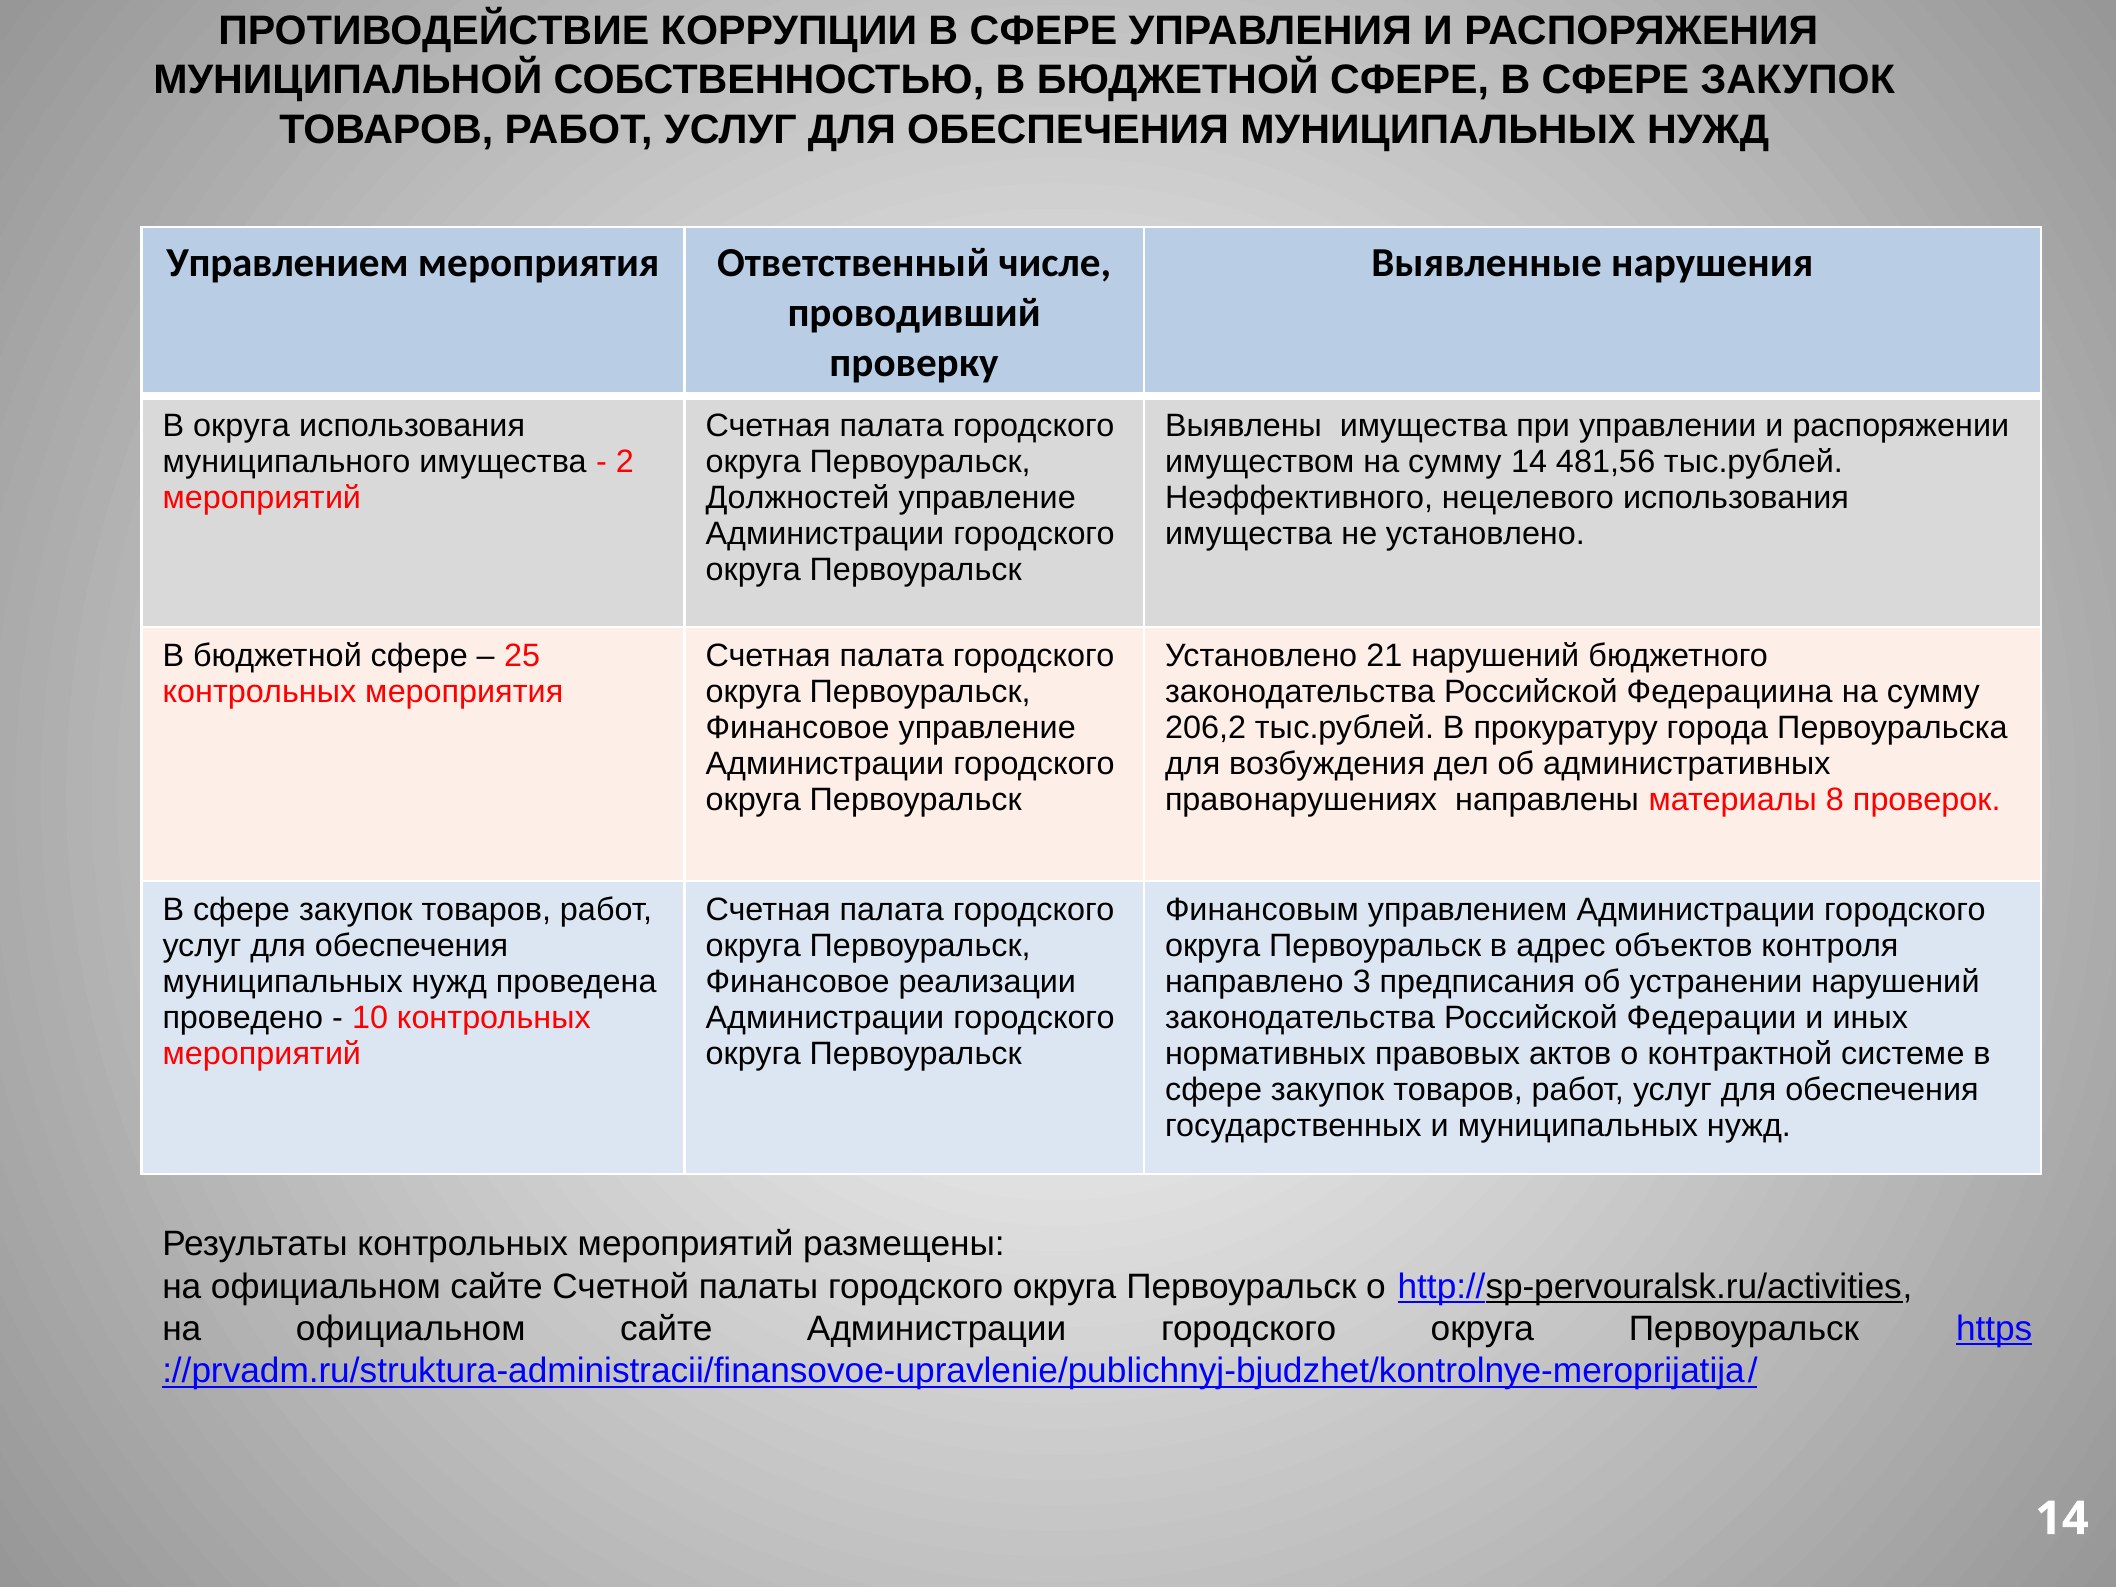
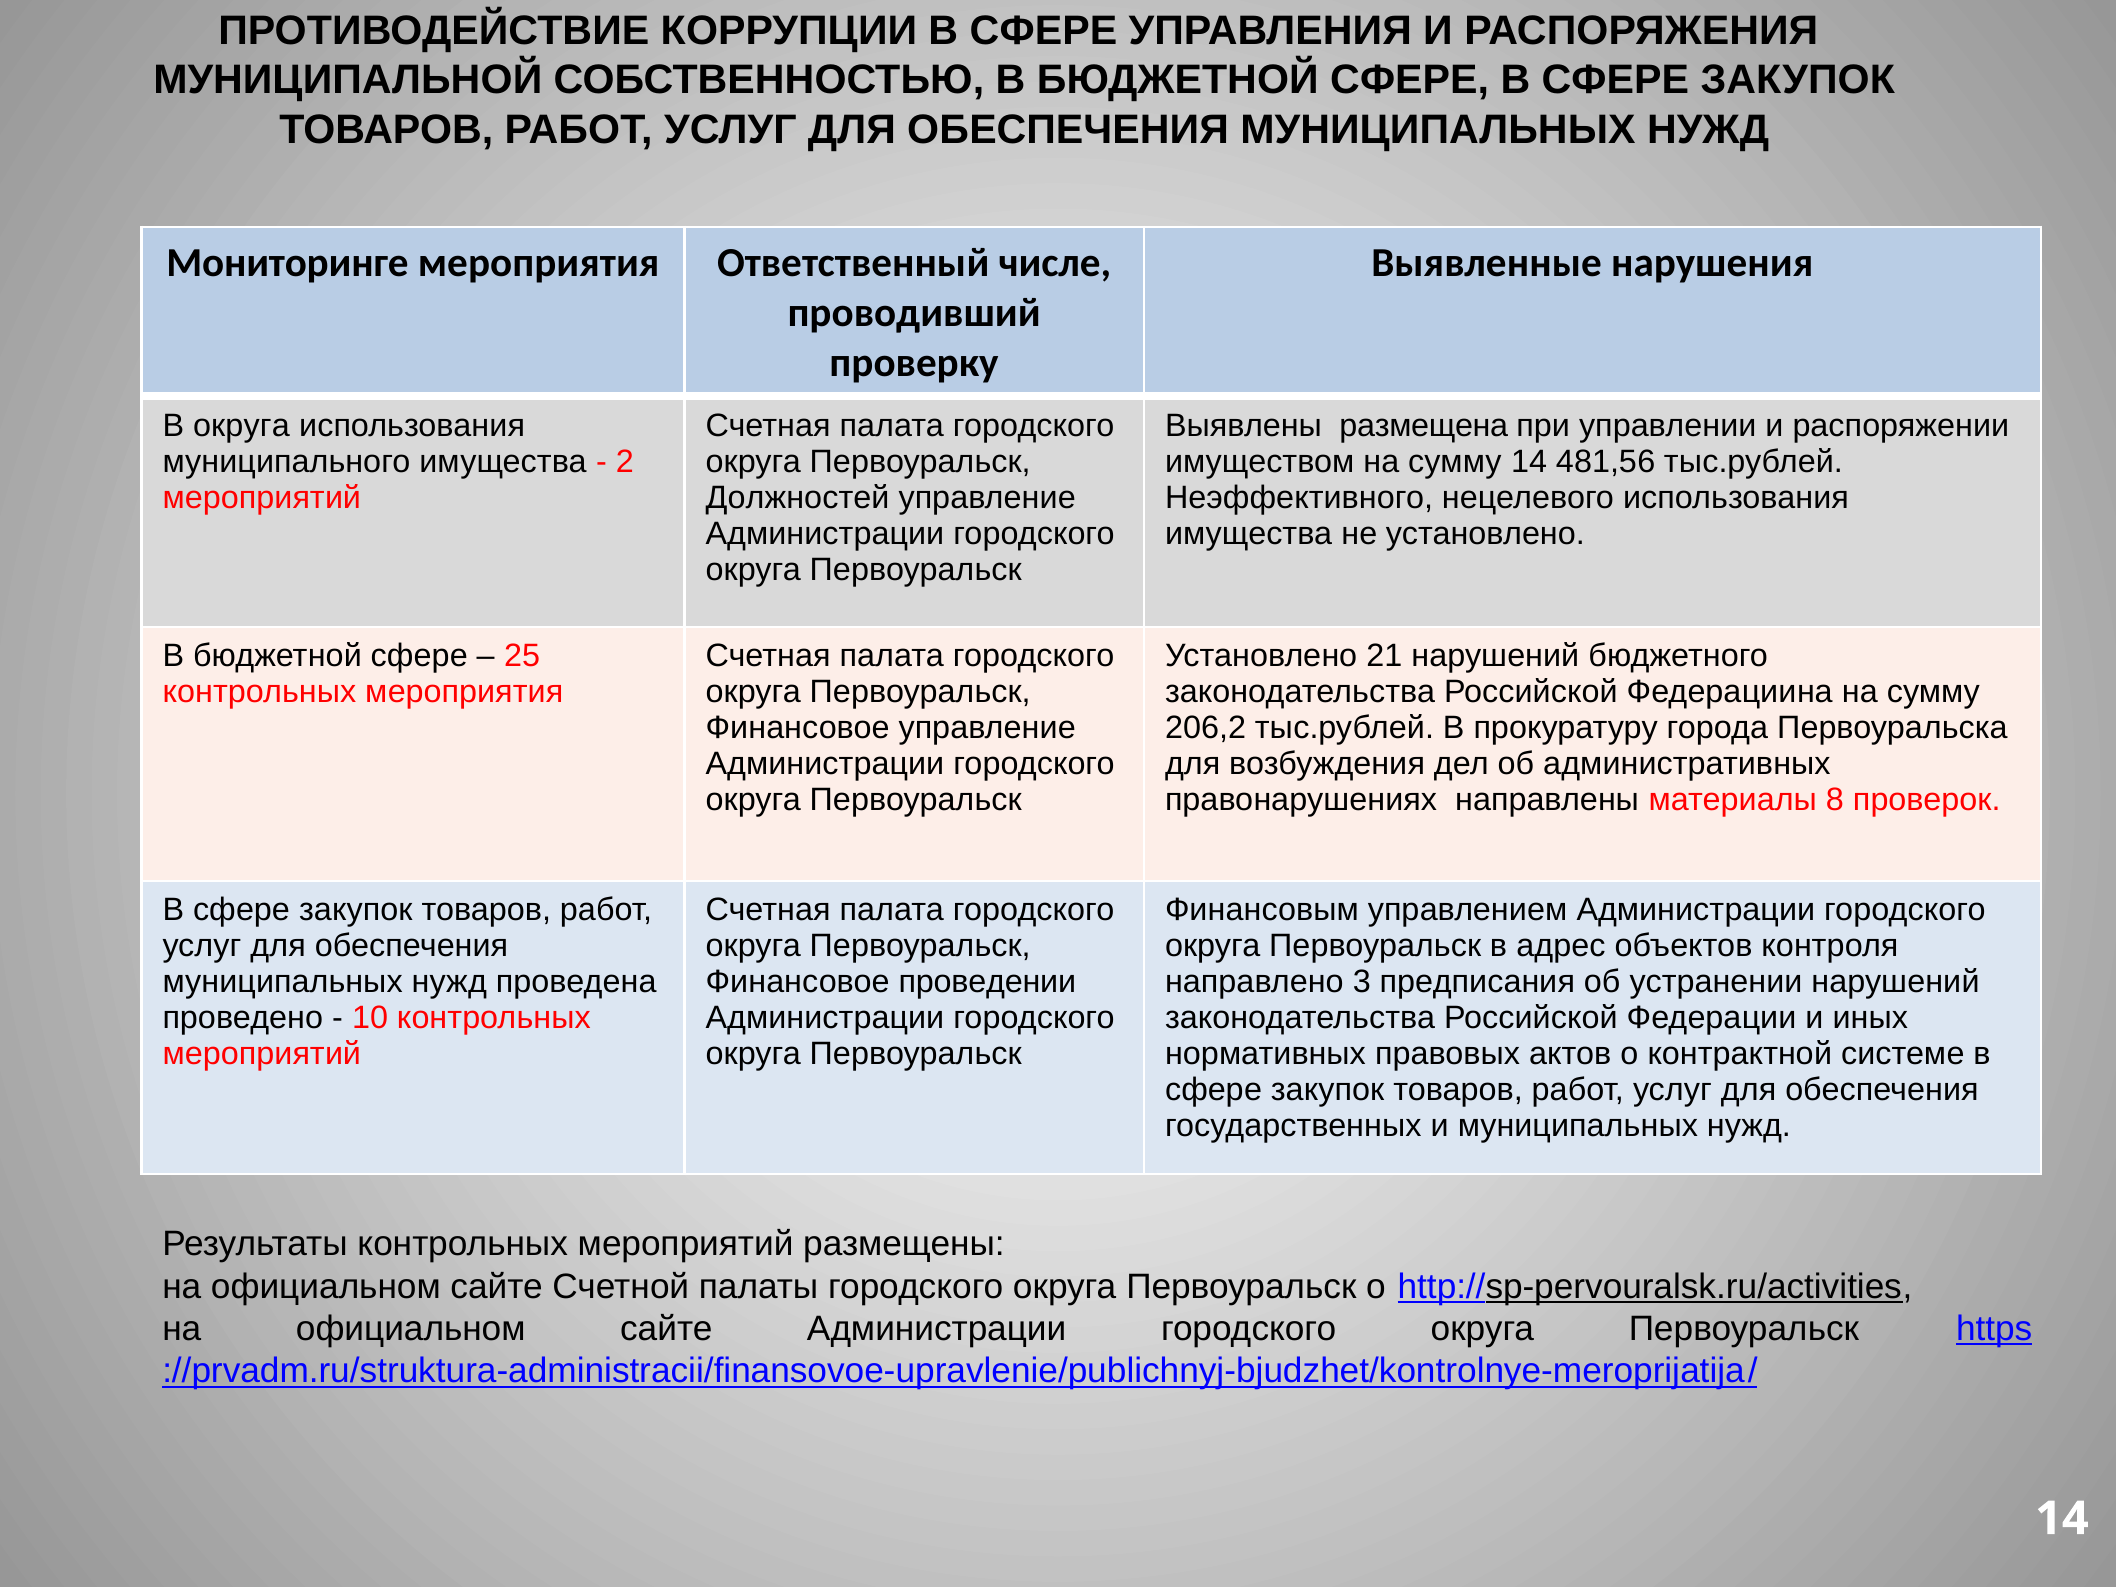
Управлением at (288, 263): Управлением -> Мониторинге
Выявлены имущества: имущества -> размещена
реализации: реализации -> проведении
